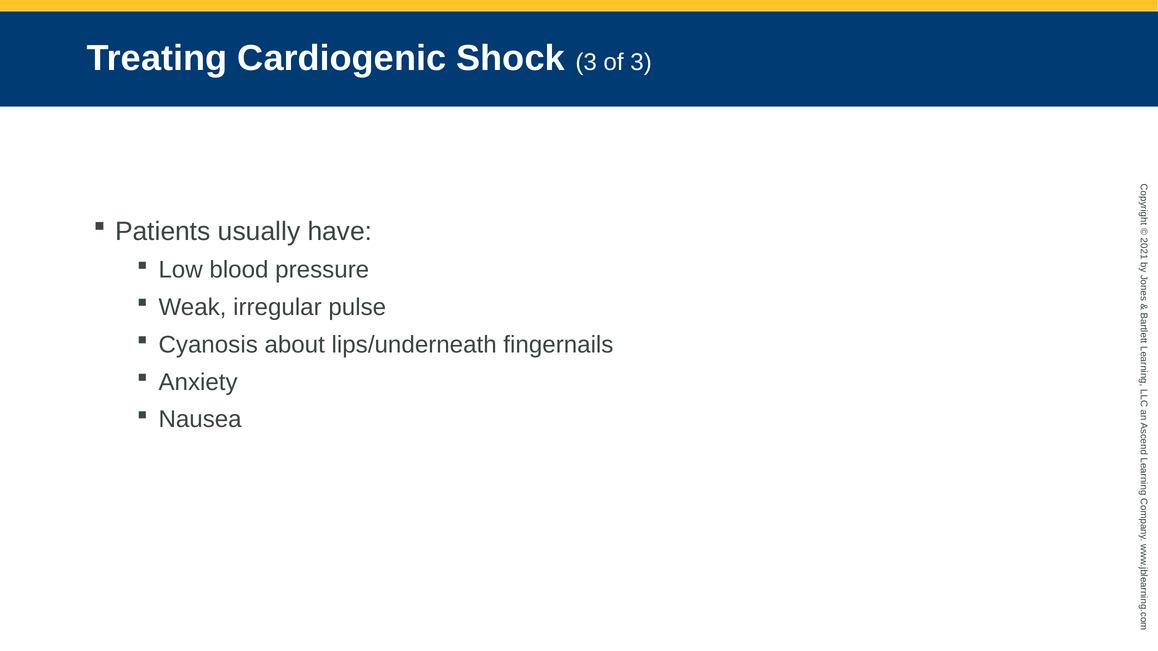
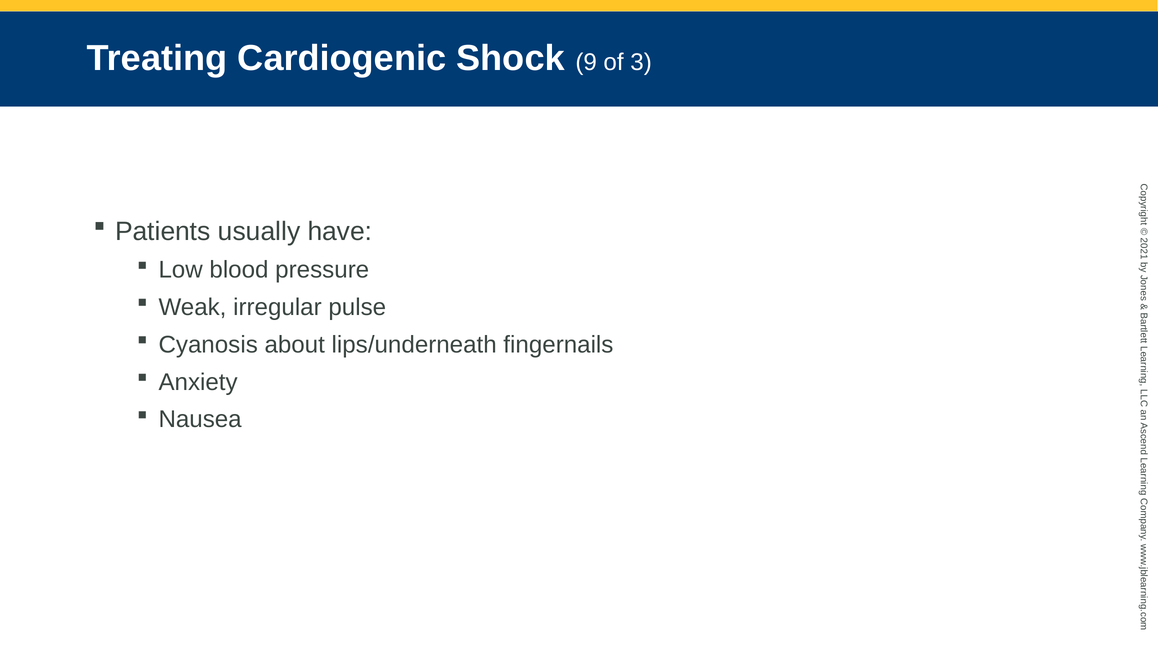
Shock 3: 3 -> 9
